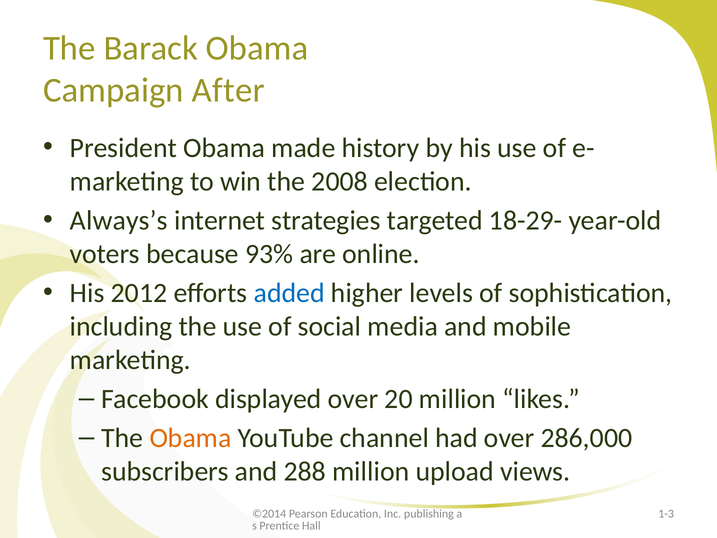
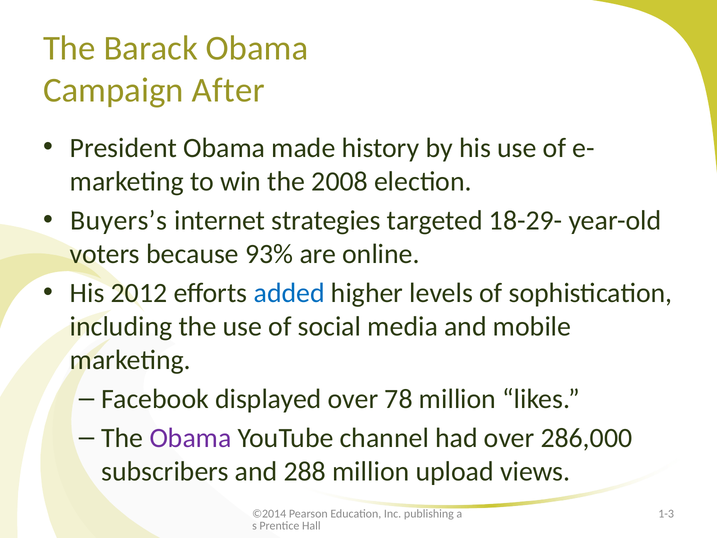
Always’s: Always’s -> Buyers’s
20: 20 -> 78
Obama at (191, 438) colour: orange -> purple
